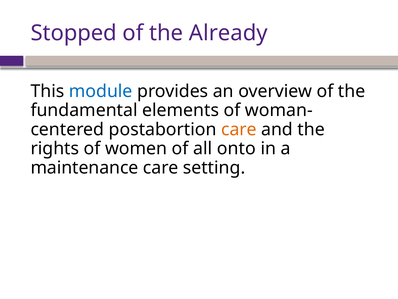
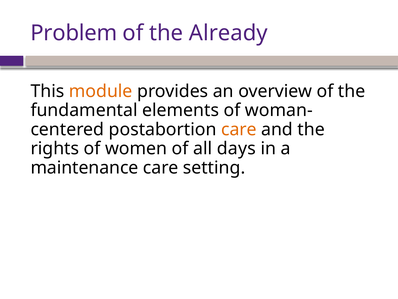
Stopped: Stopped -> Problem
module colour: blue -> orange
onto: onto -> days
